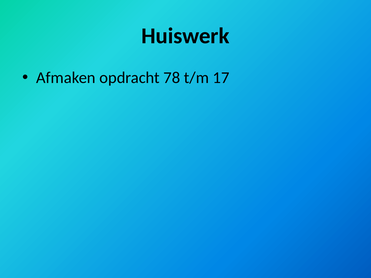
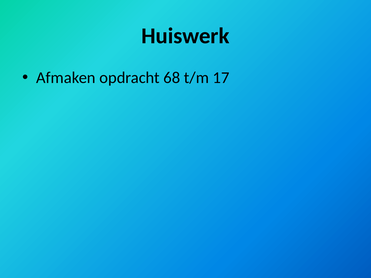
78: 78 -> 68
